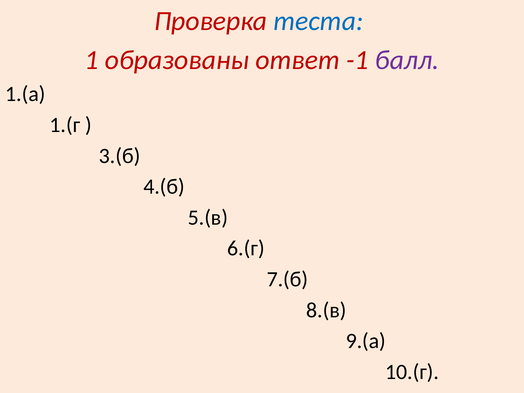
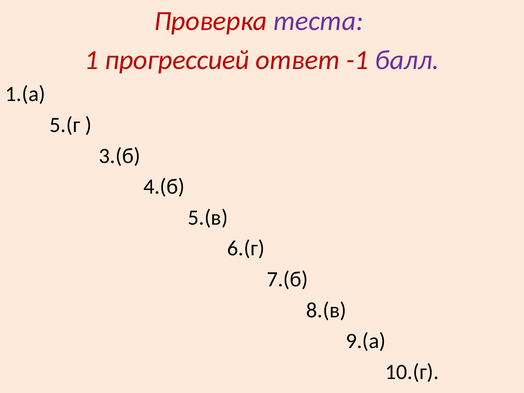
теста colour: blue -> purple
образованы: образованы -> прогрессией
1.(г: 1.(г -> 5.(г
